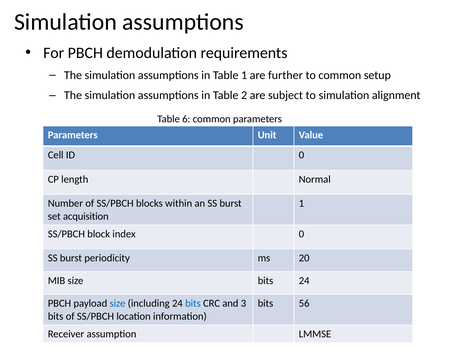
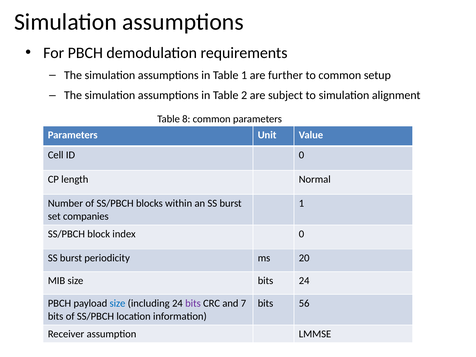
6: 6 -> 8
acquisition: acquisition -> companies
bits at (193, 303) colour: blue -> purple
3: 3 -> 7
